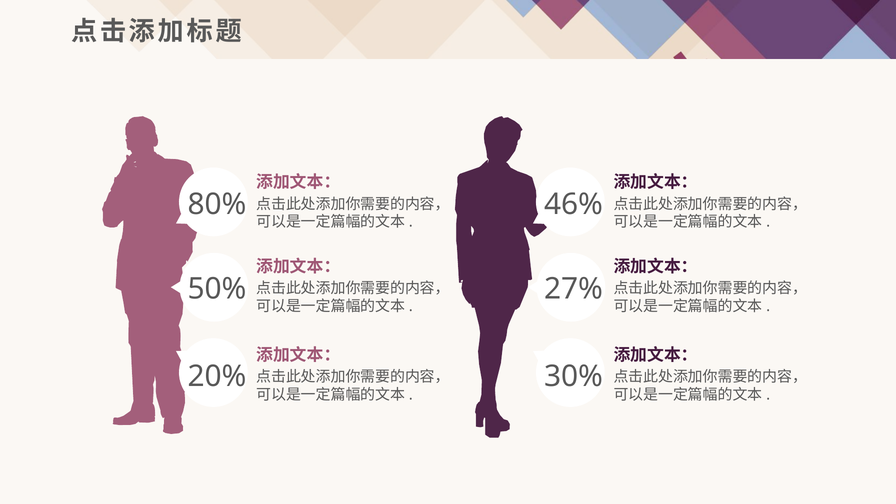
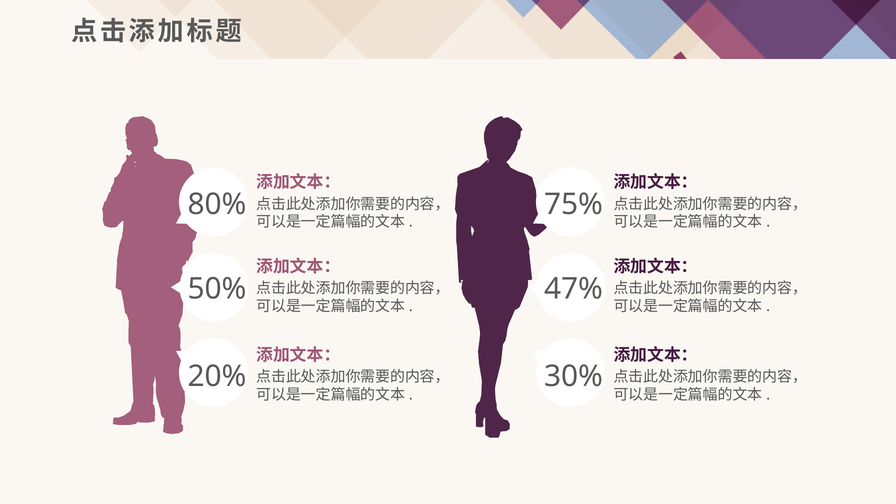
46%: 46% -> 75%
27%: 27% -> 47%
